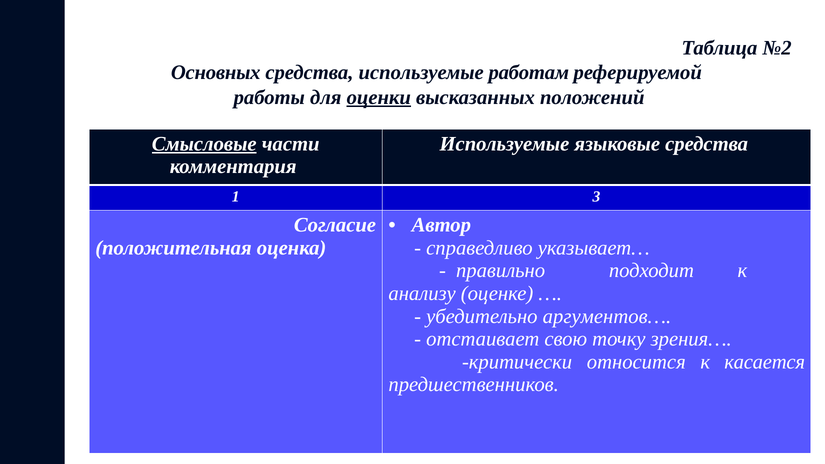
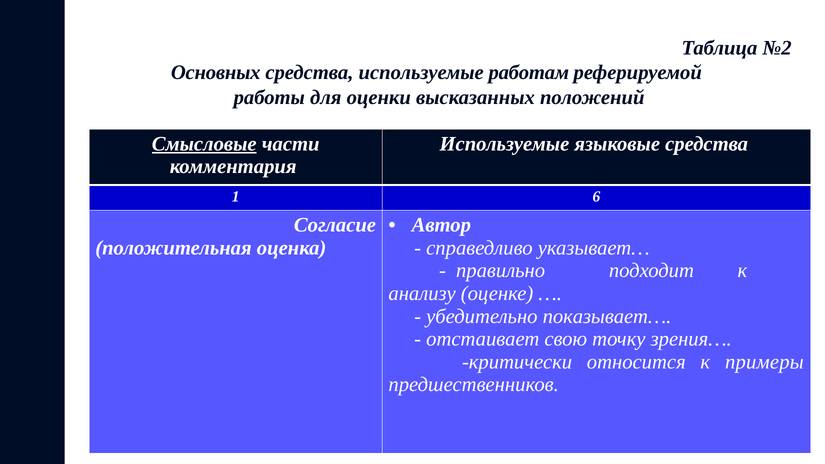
оценки underline: present -> none
3: 3 -> 6
аргументов…: аргументов… -> показывает…
касается: касается -> примеры
